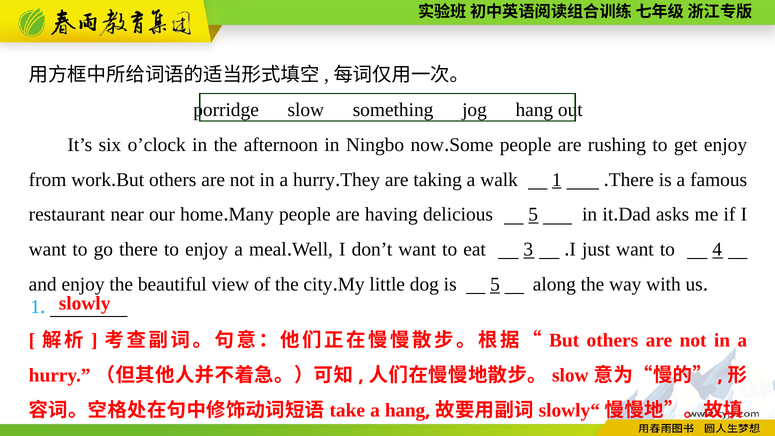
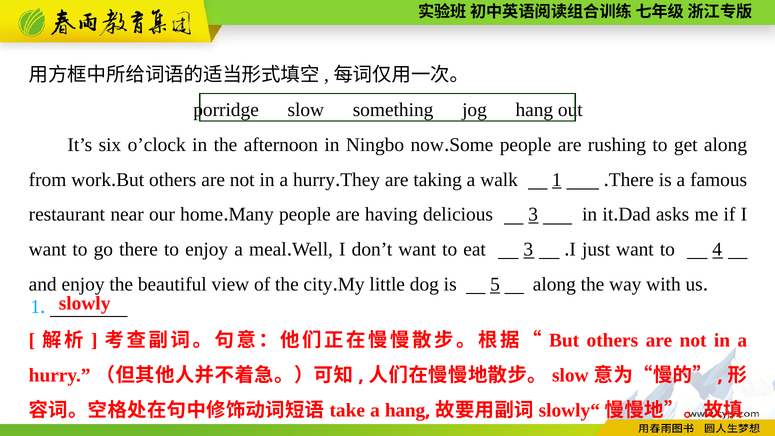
get enjoy: enjoy -> along
delicious 5: 5 -> 3
